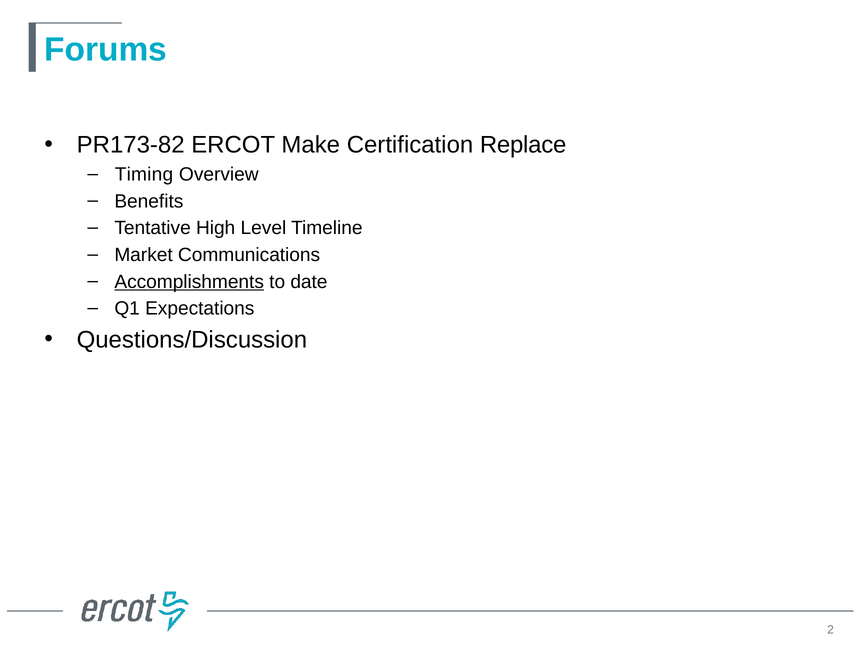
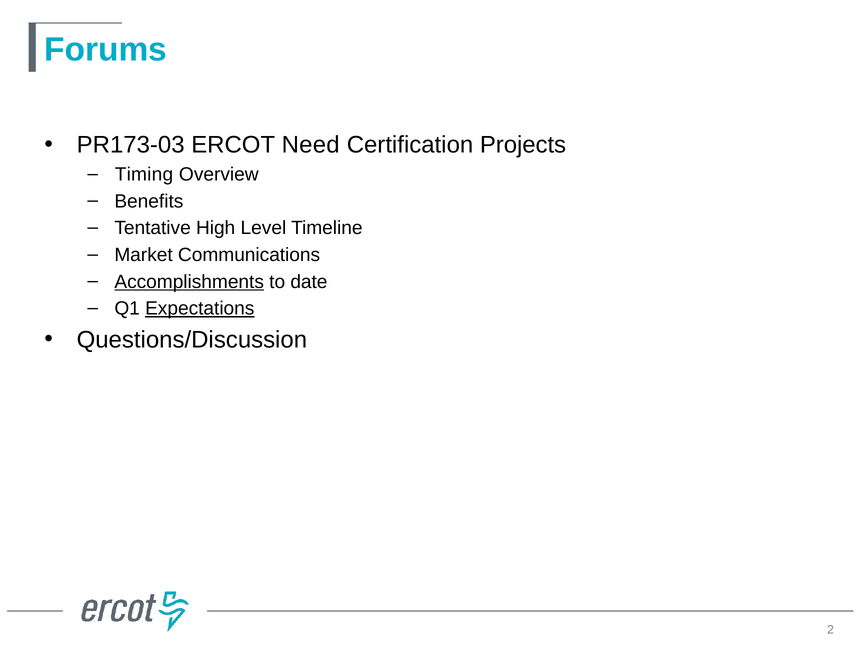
PR173-82: PR173-82 -> PR173-03
Make: Make -> Need
Replace: Replace -> Projects
Expectations underline: none -> present
